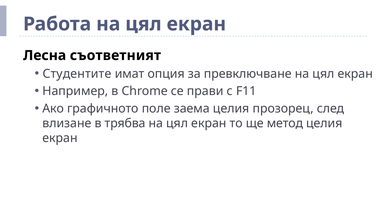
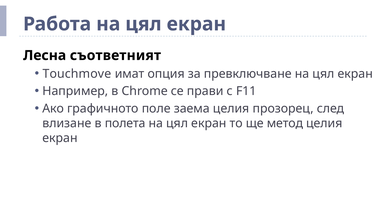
Студентите: Студентите -> Touchmove
трябва: трябва -> полета
